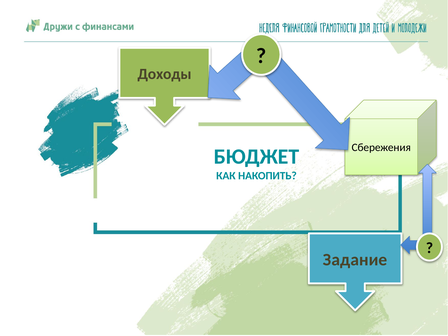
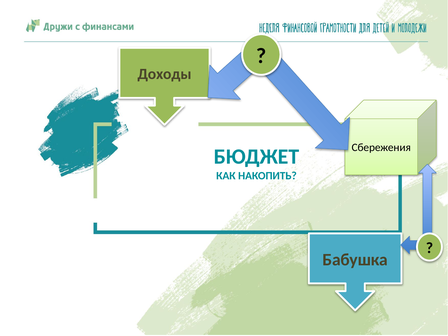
Задание: Задание -> Бабушка
